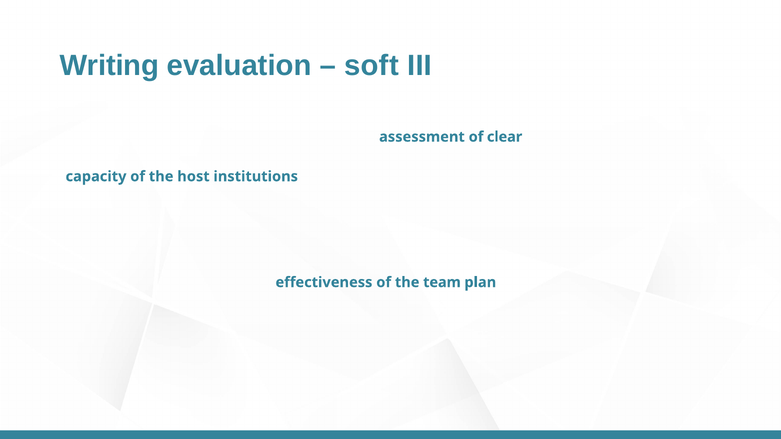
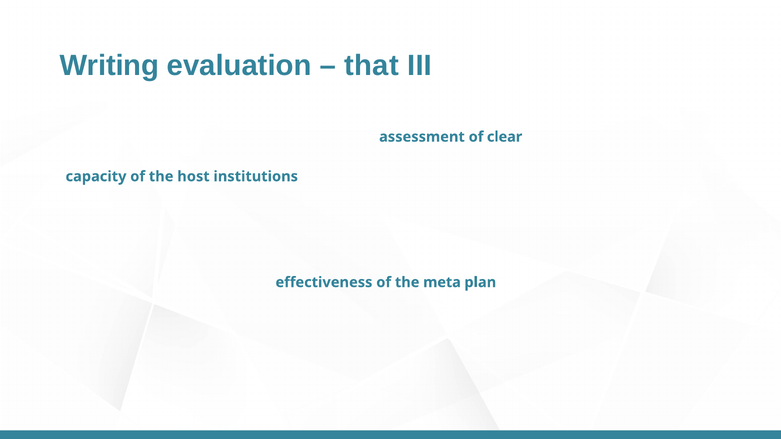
soft: soft -> that
team: team -> meta
